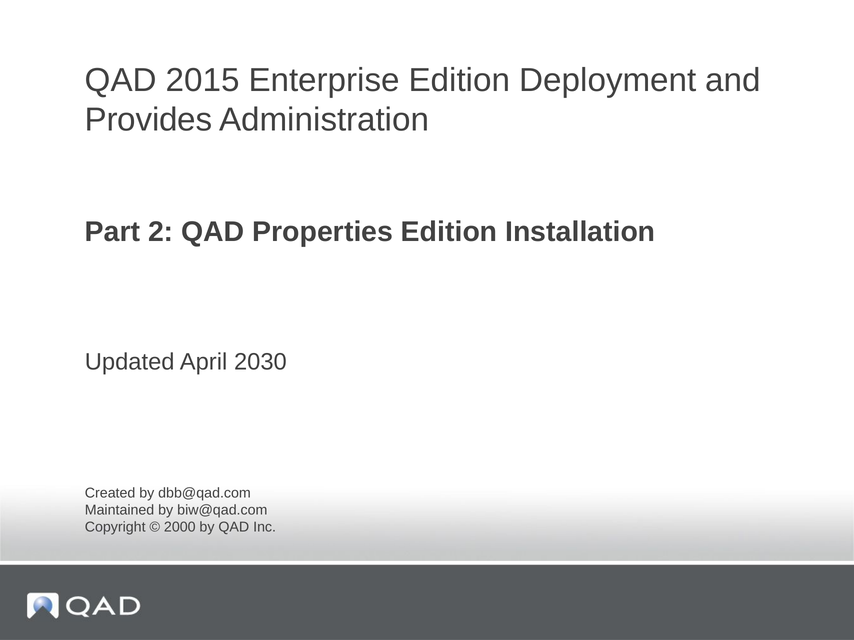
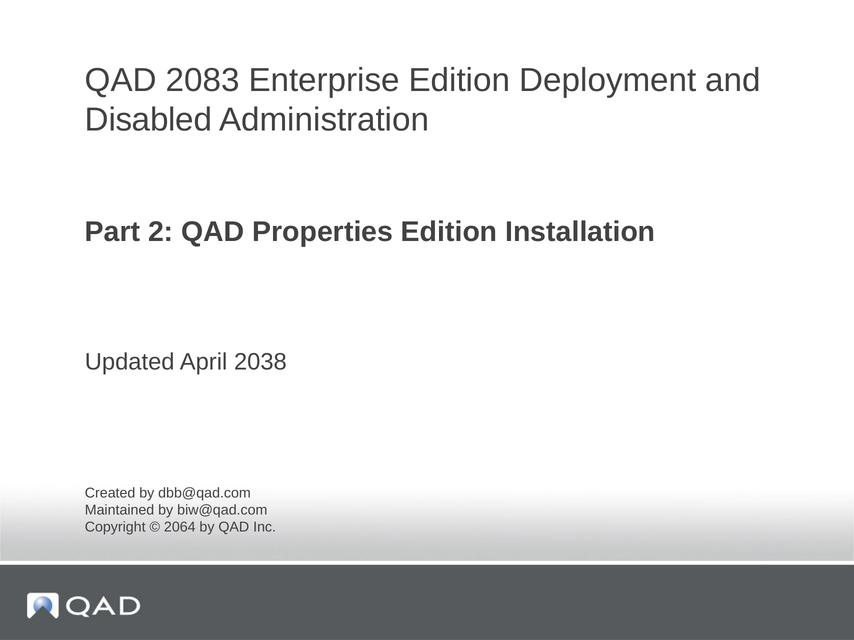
2015: 2015 -> 2083
Provides: Provides -> Disabled
2030: 2030 -> 2038
2000: 2000 -> 2064
